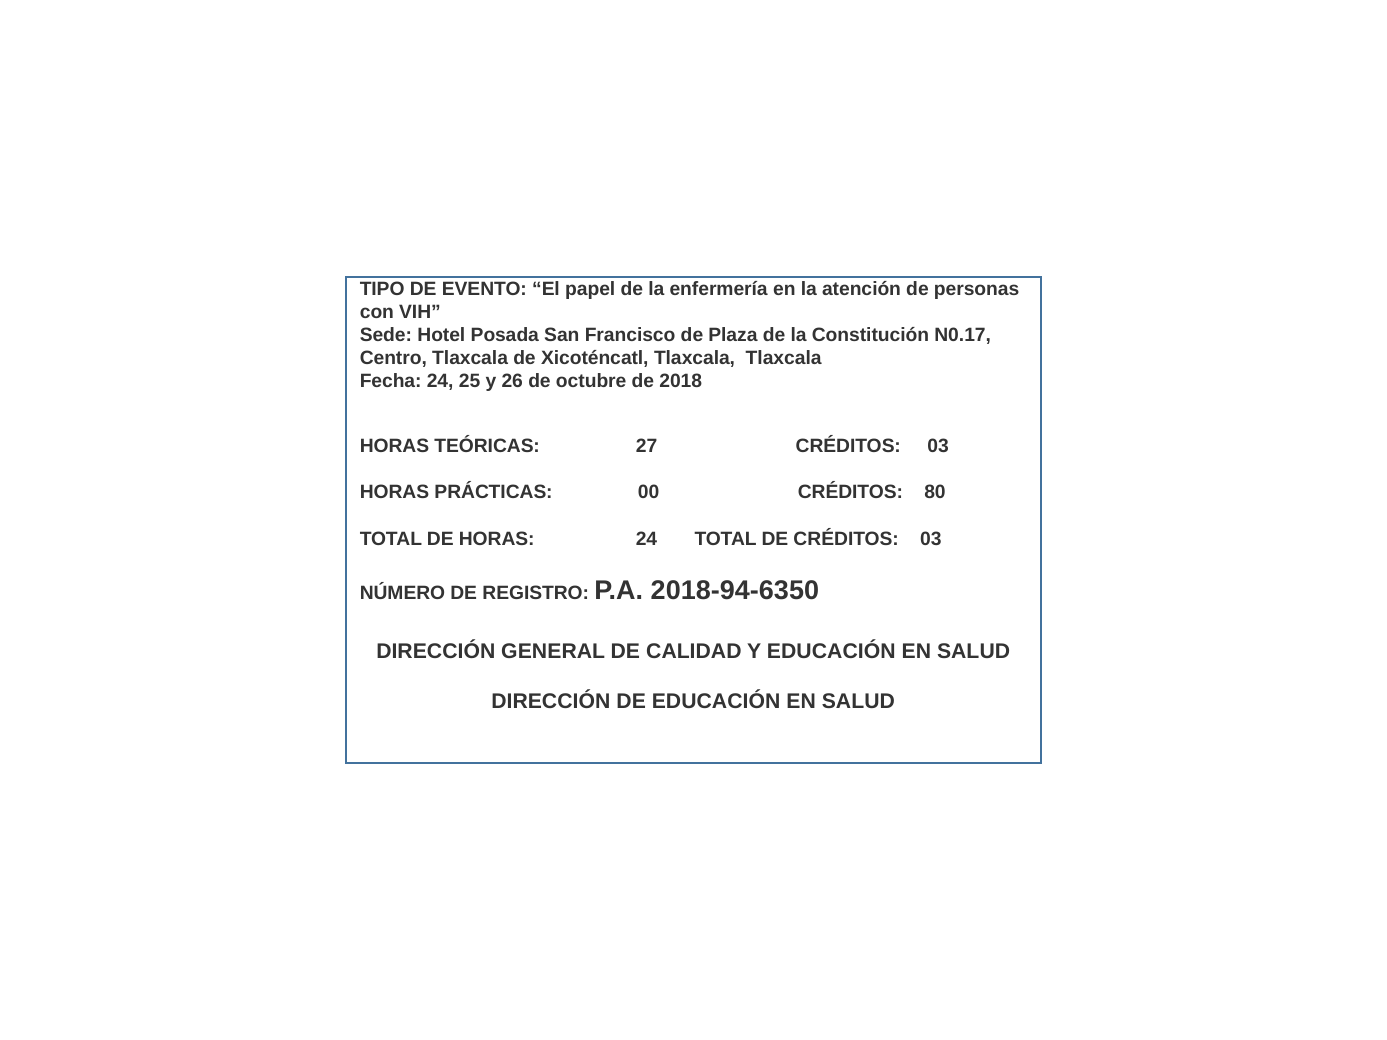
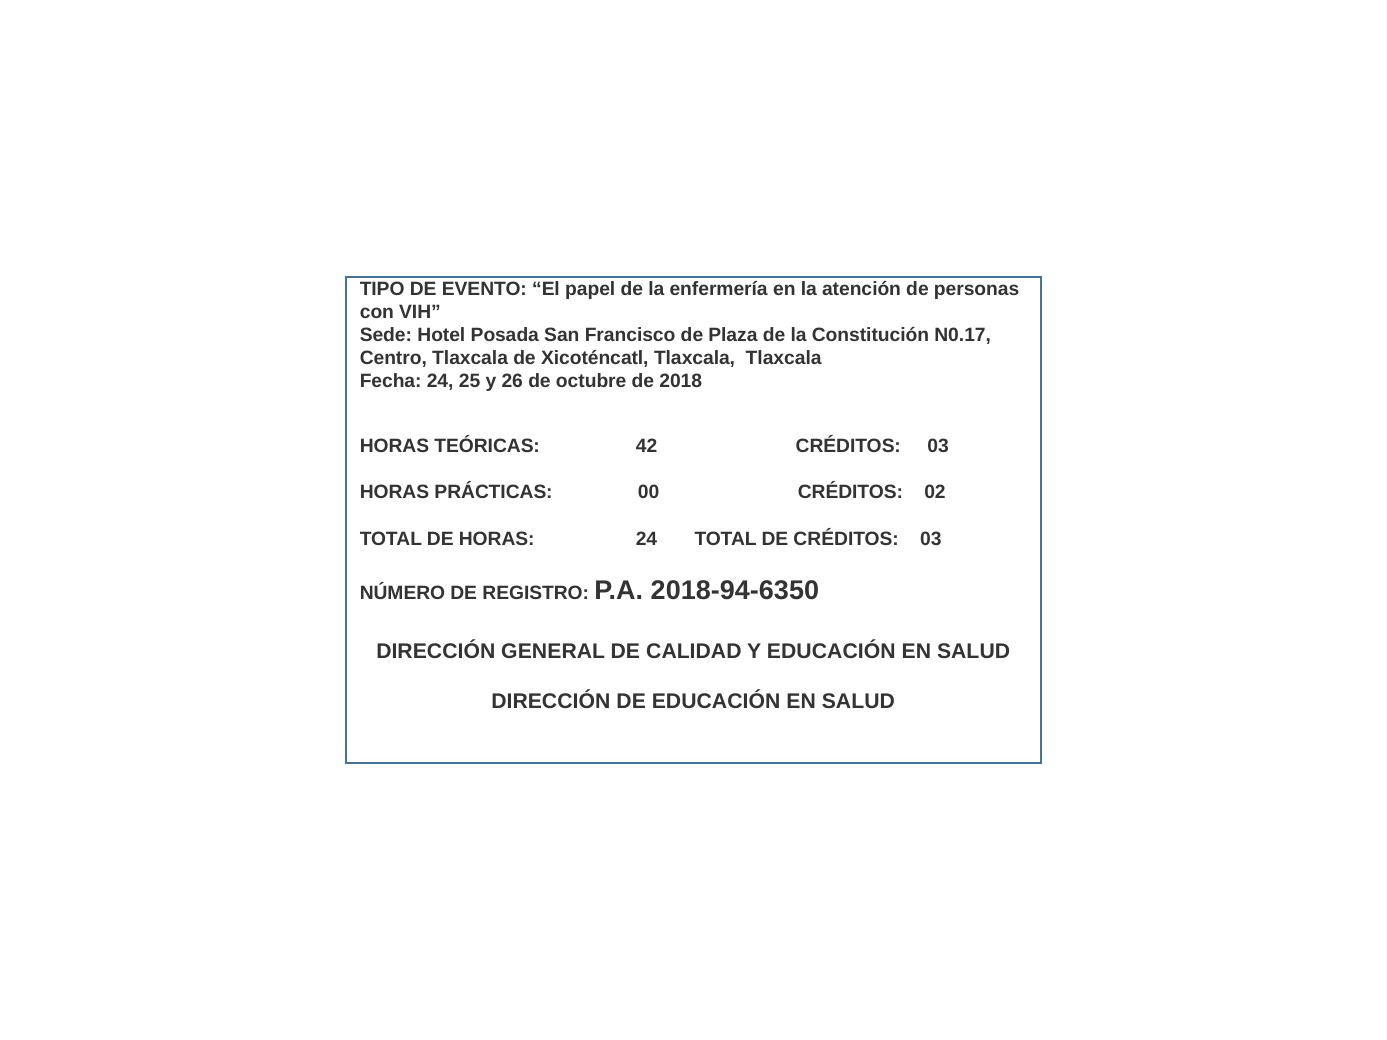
27: 27 -> 42
80: 80 -> 02
